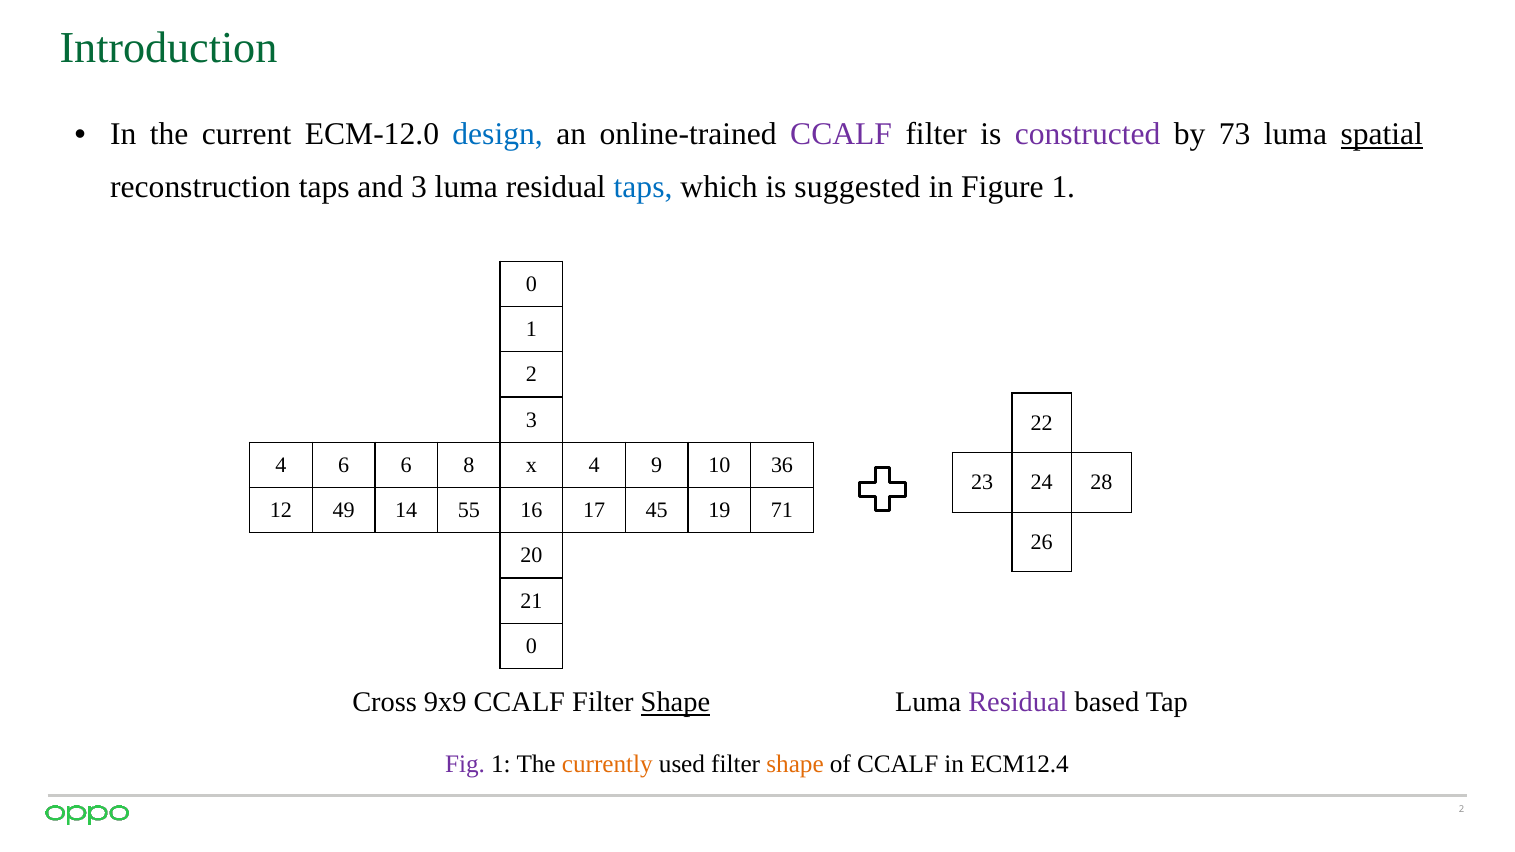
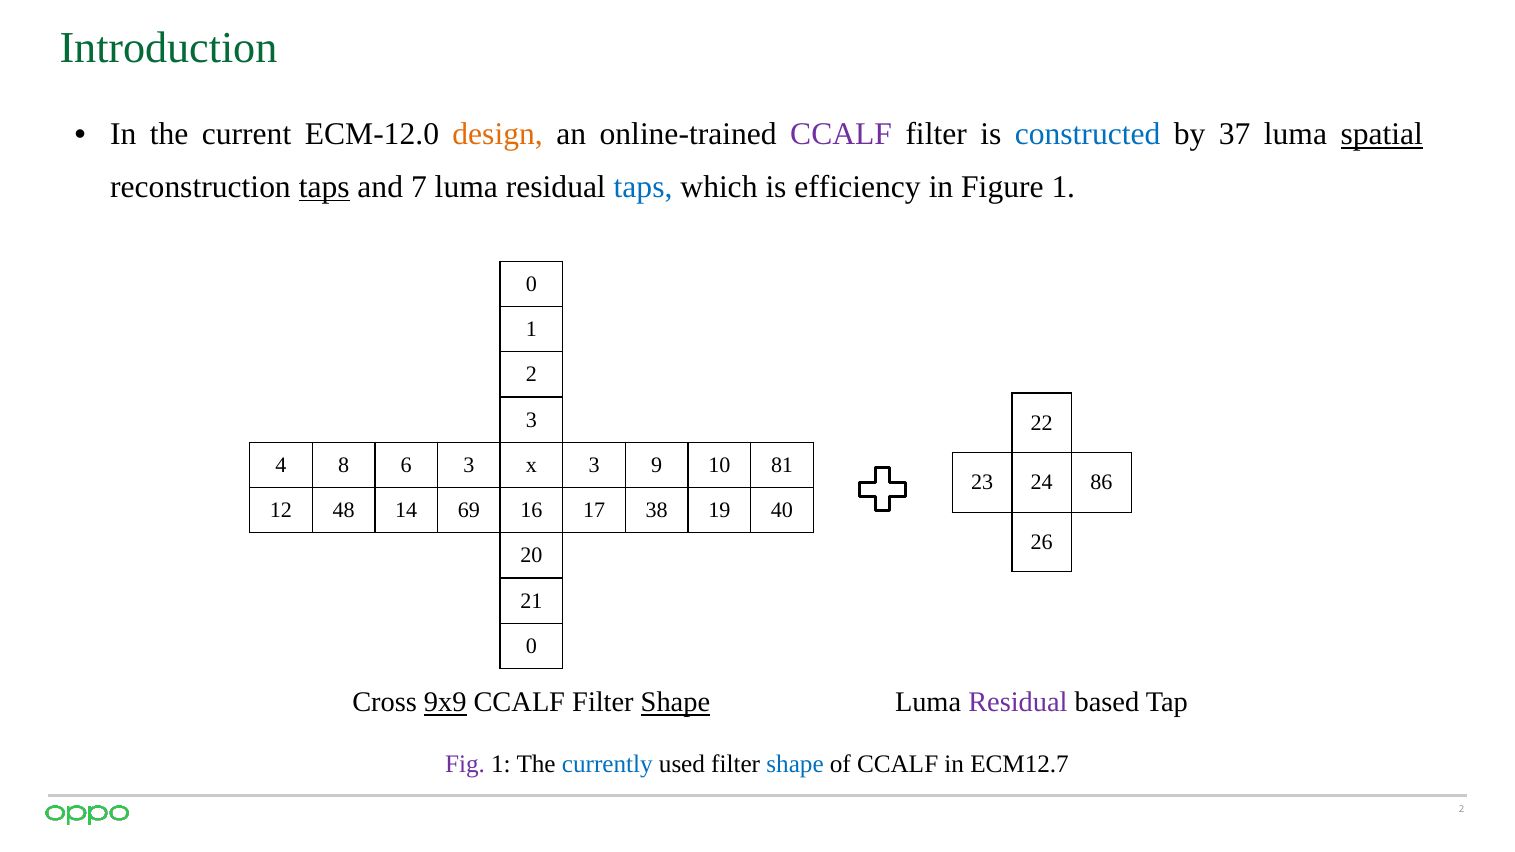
design colour: blue -> orange
constructed colour: purple -> blue
73: 73 -> 37
taps at (324, 187) underline: none -> present
and 3: 3 -> 7
suggested: suggested -> efficiency
4 6: 6 -> 8
6 8: 8 -> 3
x 4: 4 -> 3
36: 36 -> 81
28: 28 -> 86
49: 49 -> 48
55: 55 -> 69
45: 45 -> 38
71: 71 -> 40
9x9 underline: none -> present
currently colour: orange -> blue
shape at (795, 764) colour: orange -> blue
ECM12.4: ECM12.4 -> ECM12.7
